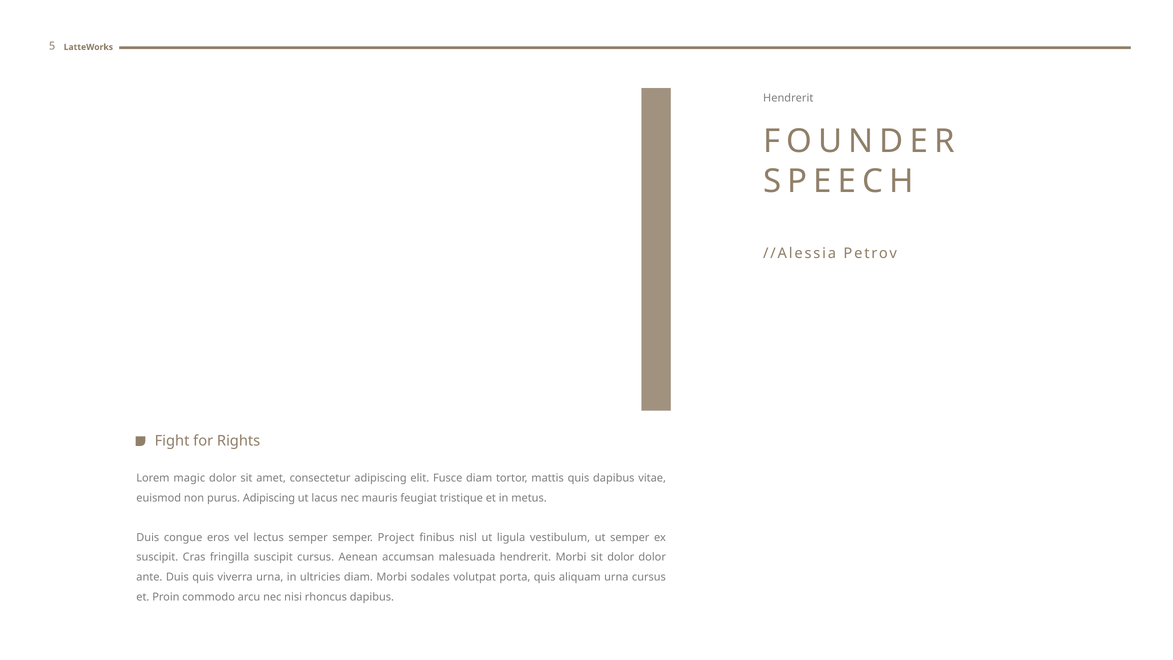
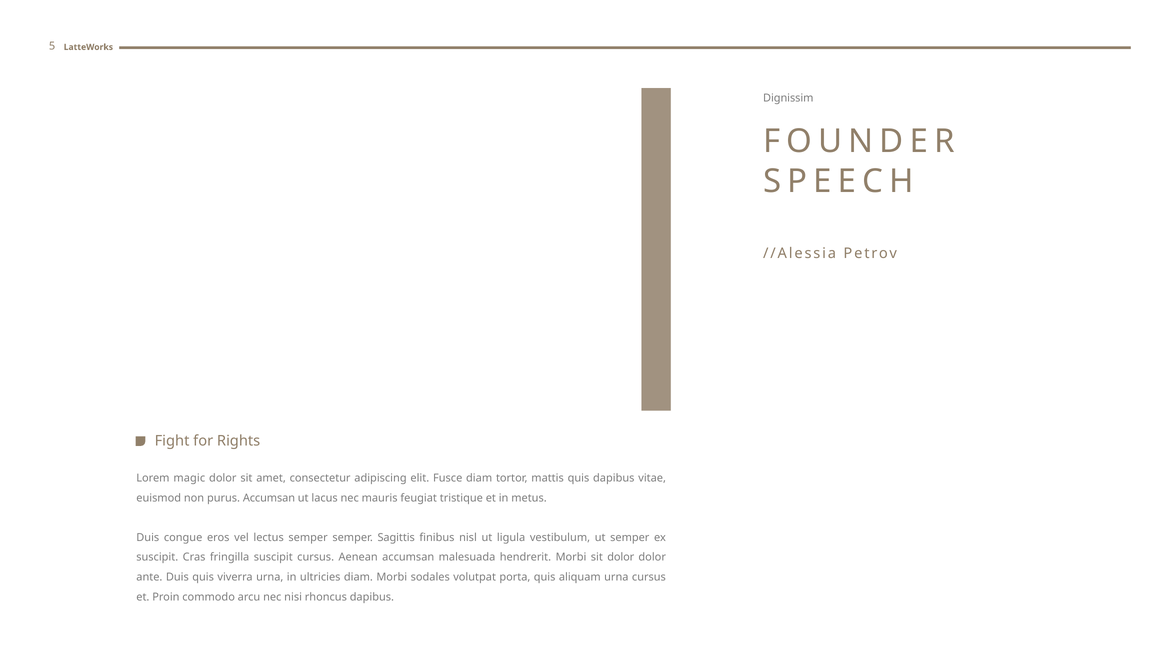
Hendrerit at (788, 98): Hendrerit -> Dignissim
purus Adipiscing: Adipiscing -> Accumsan
Project: Project -> Sagittis
